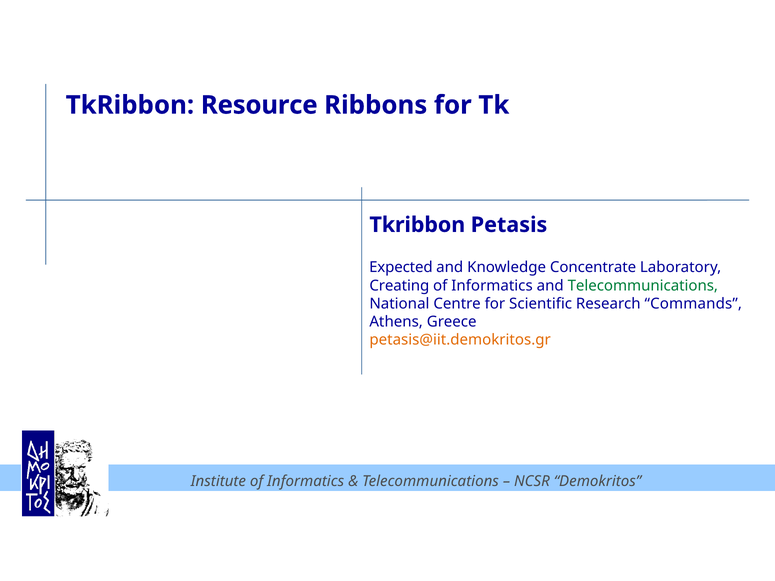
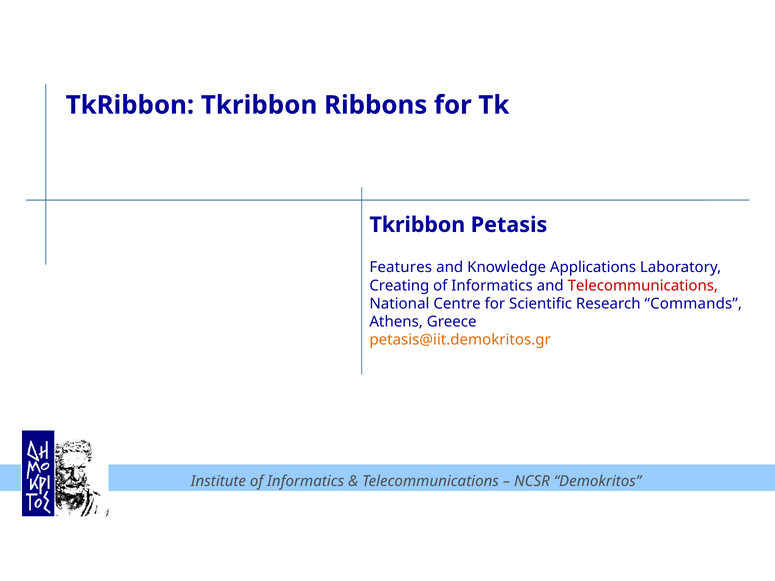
TkRibbon Resource: Resource -> Tkribbon
Expected: Expected -> Features
Concentrate: Concentrate -> Applications
Telecommunications at (643, 286) colour: green -> red
